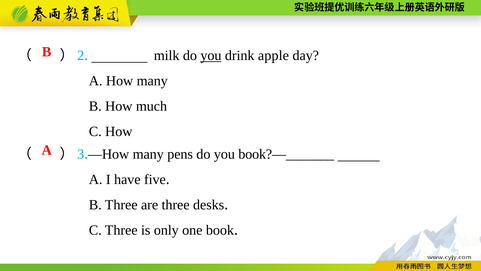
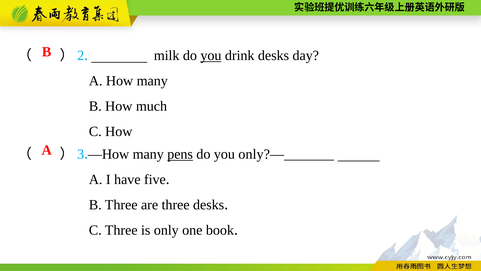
drink apple: apple -> desks
pens underline: none -> present
book?—_______: book?—_______ -> only?—_______
